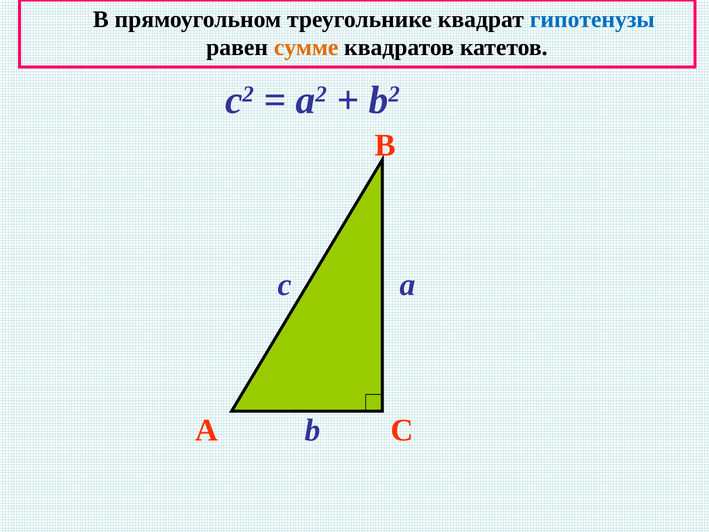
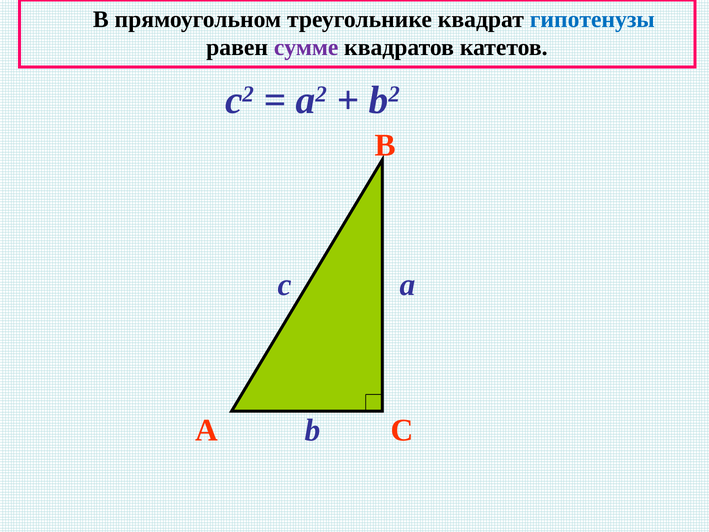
сумме colour: orange -> purple
